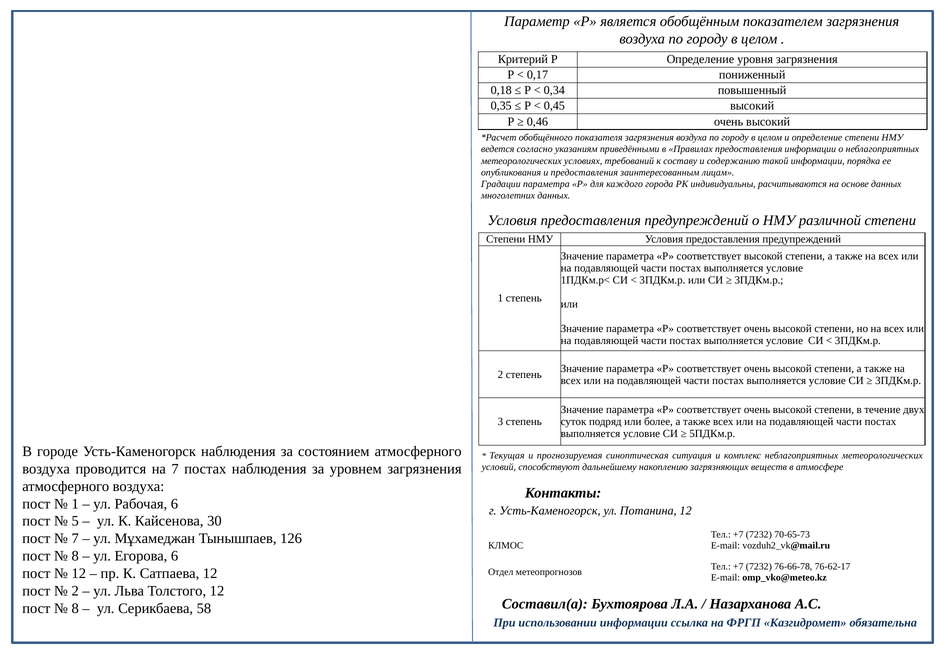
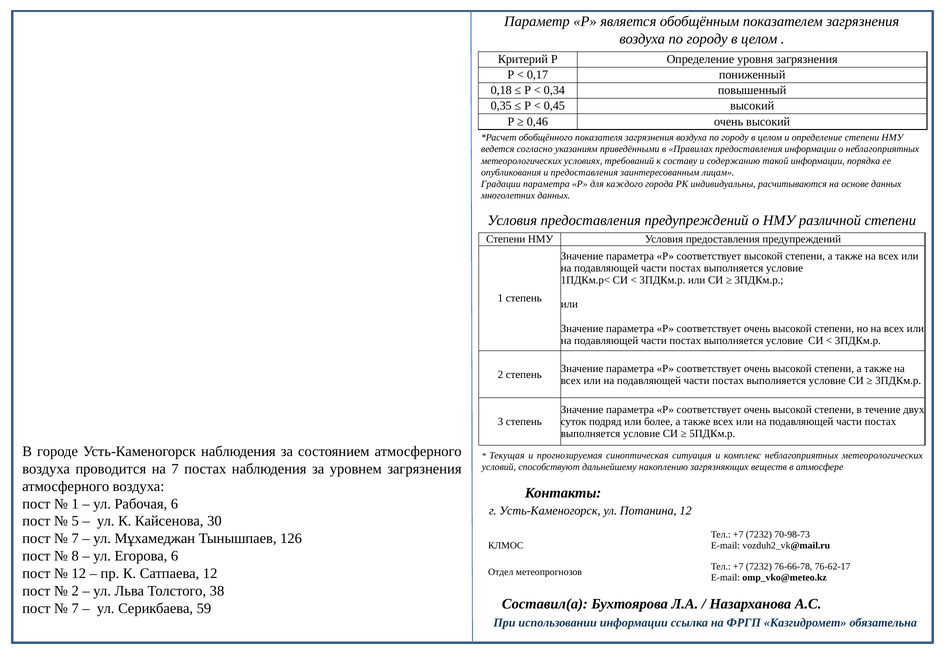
70-65-73: 70-65-73 -> 70-98-73
Толстого 12: 12 -> 38
8 at (75, 609): 8 -> 7
58: 58 -> 59
